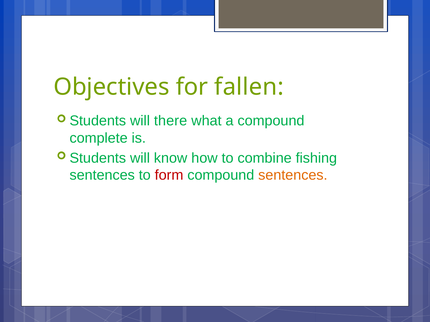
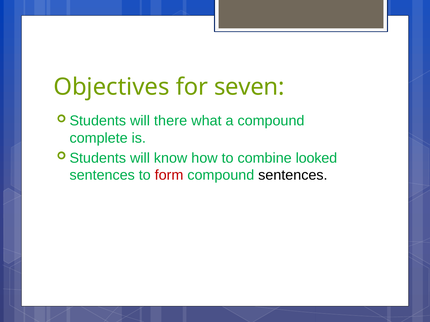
fallen: fallen -> seven
fishing: fishing -> looked
sentences at (293, 175) colour: orange -> black
